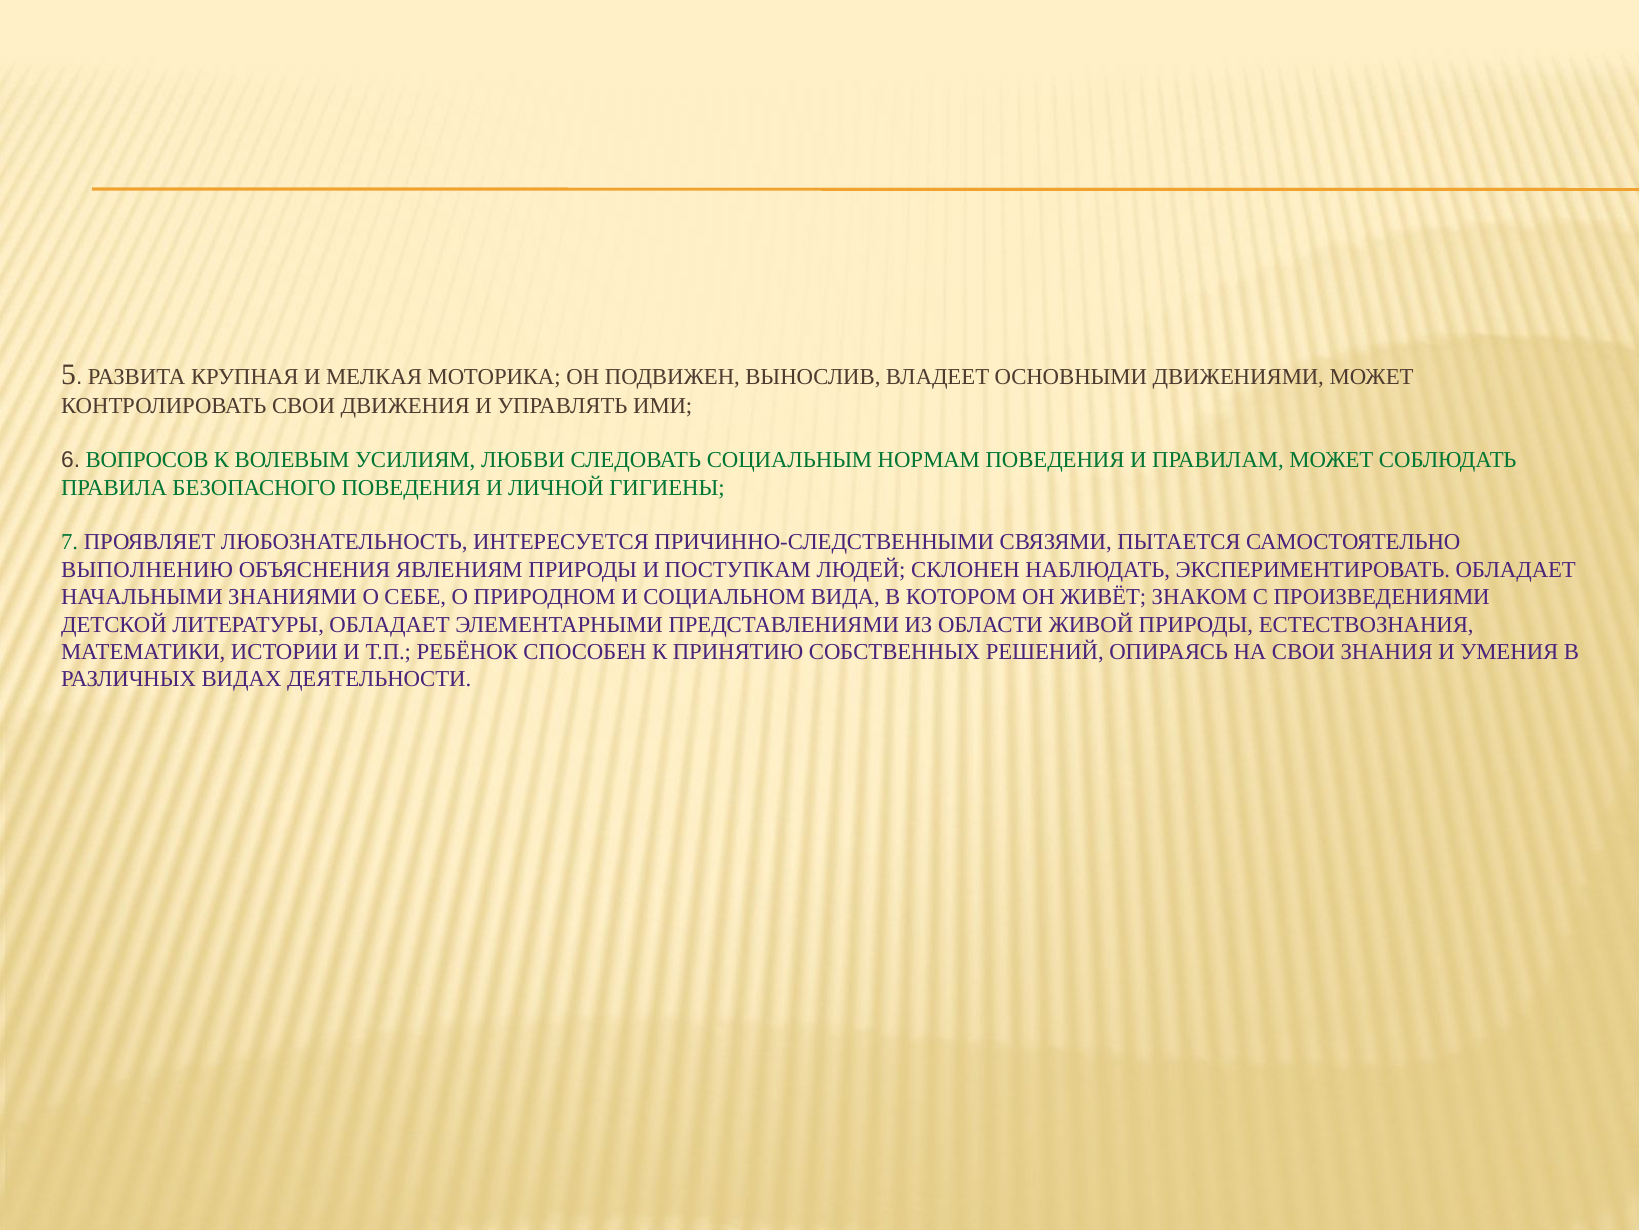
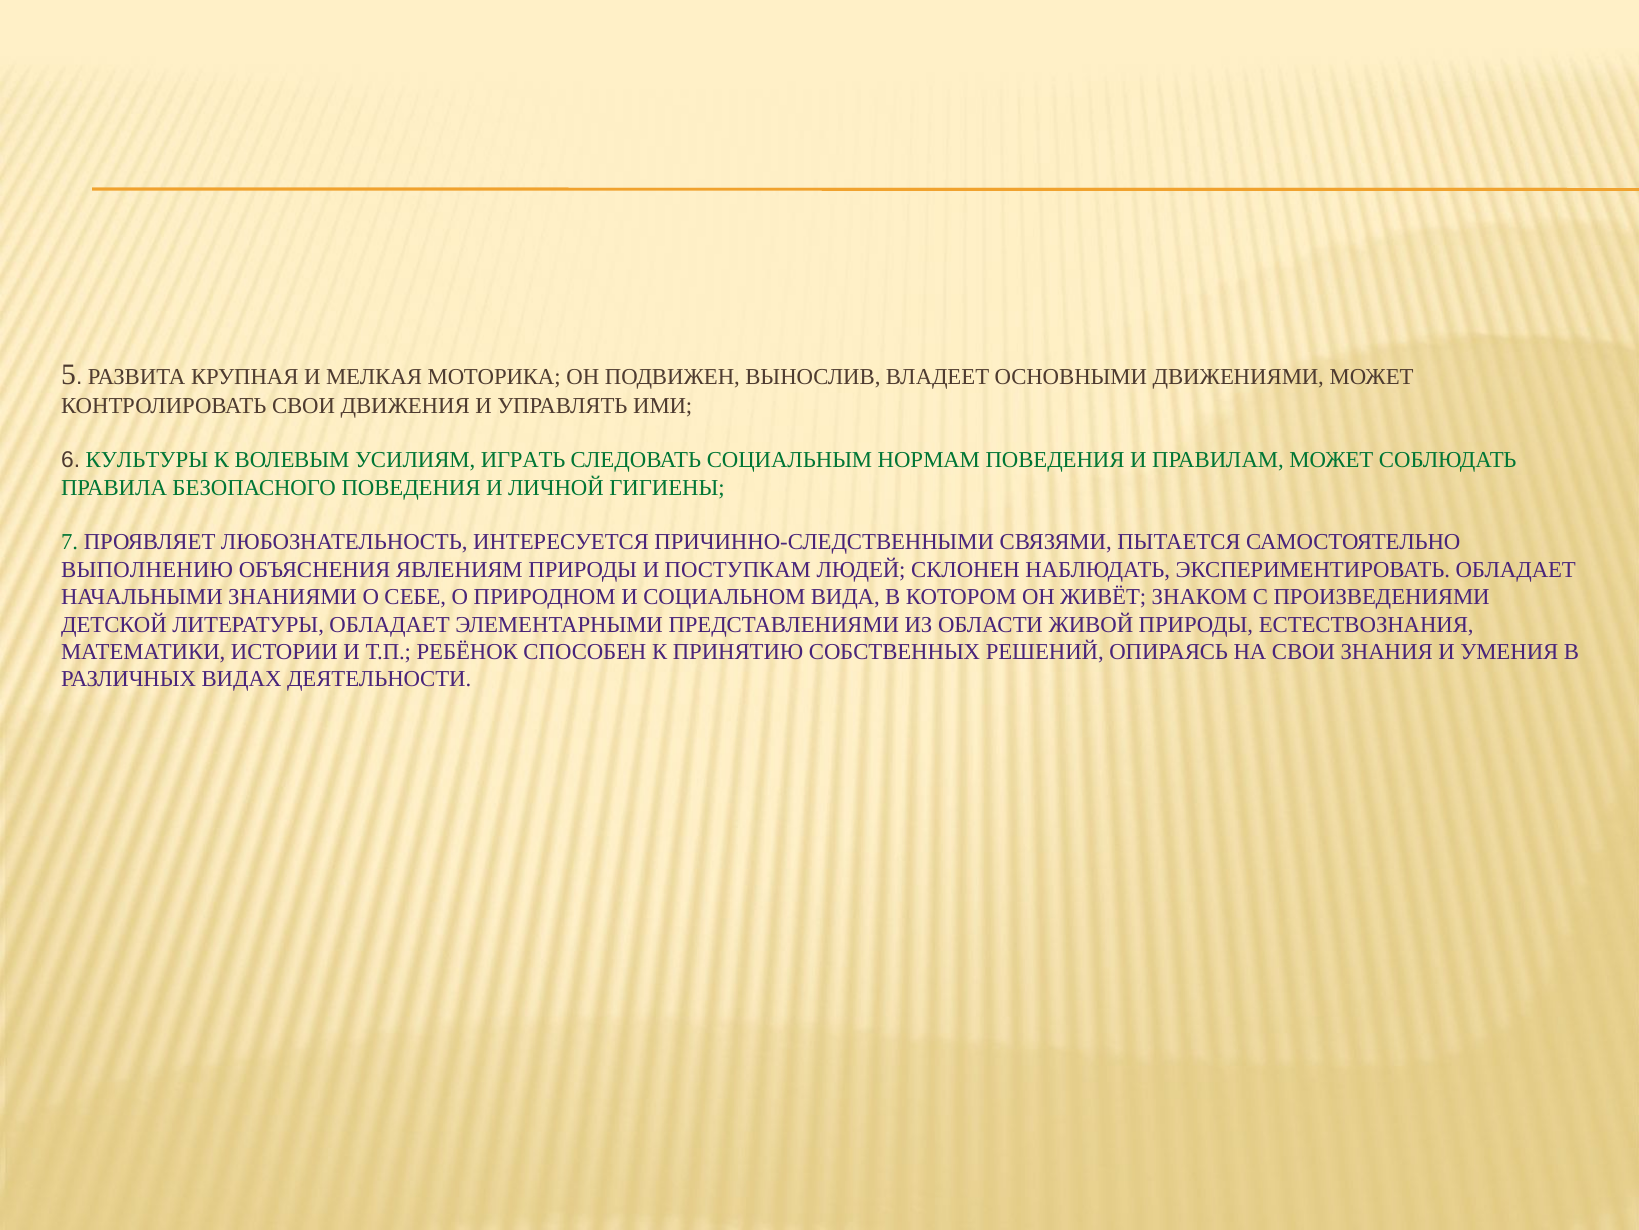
ВОПРОСОВ: ВОПРОСОВ -> КУЛЬТУРЫ
ЛЮБВИ: ЛЮБВИ -> ИГРАТЬ
